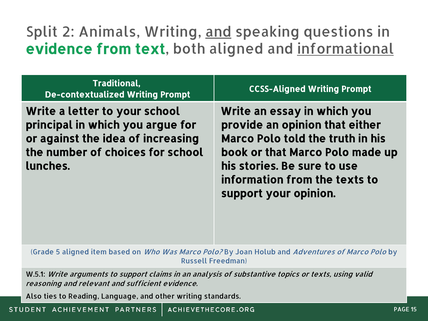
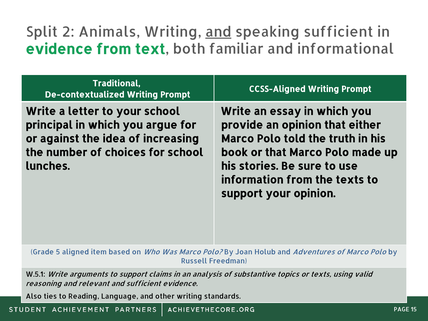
speaking questions: questions -> sufficient
both aligned: aligned -> familiar
informational underline: present -> none
